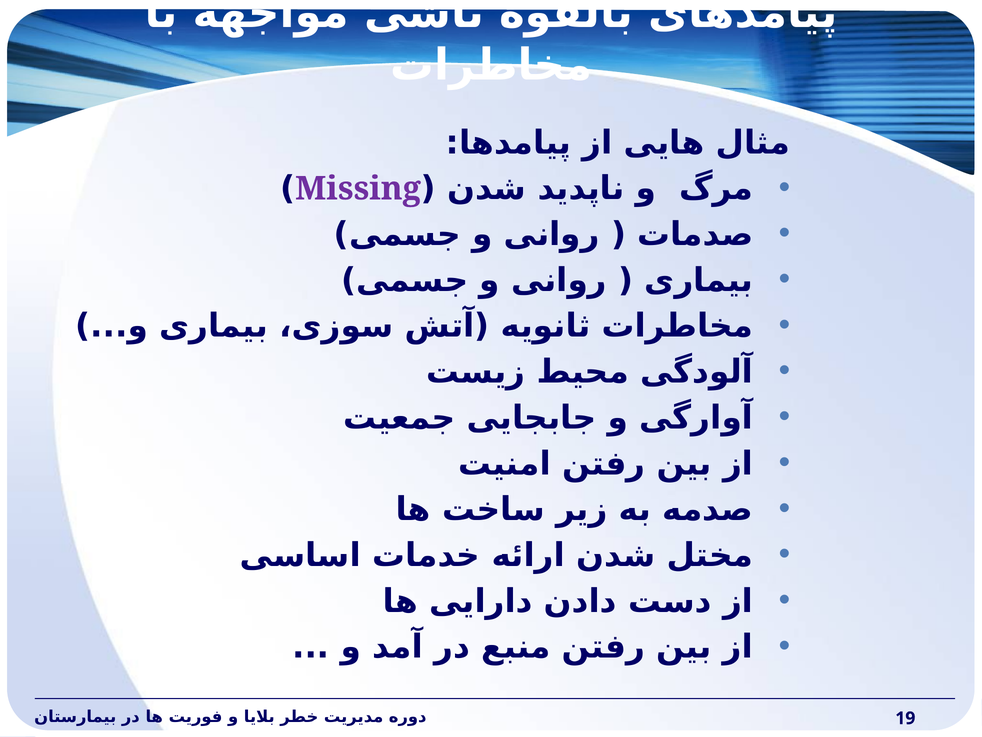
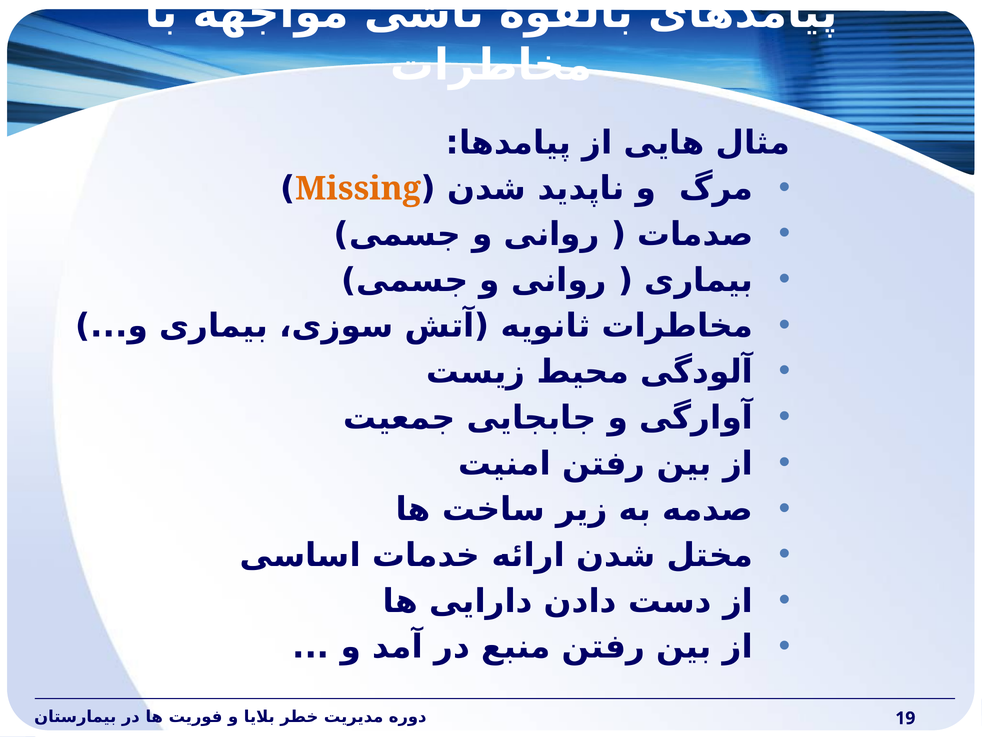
Missing colour: purple -> orange
